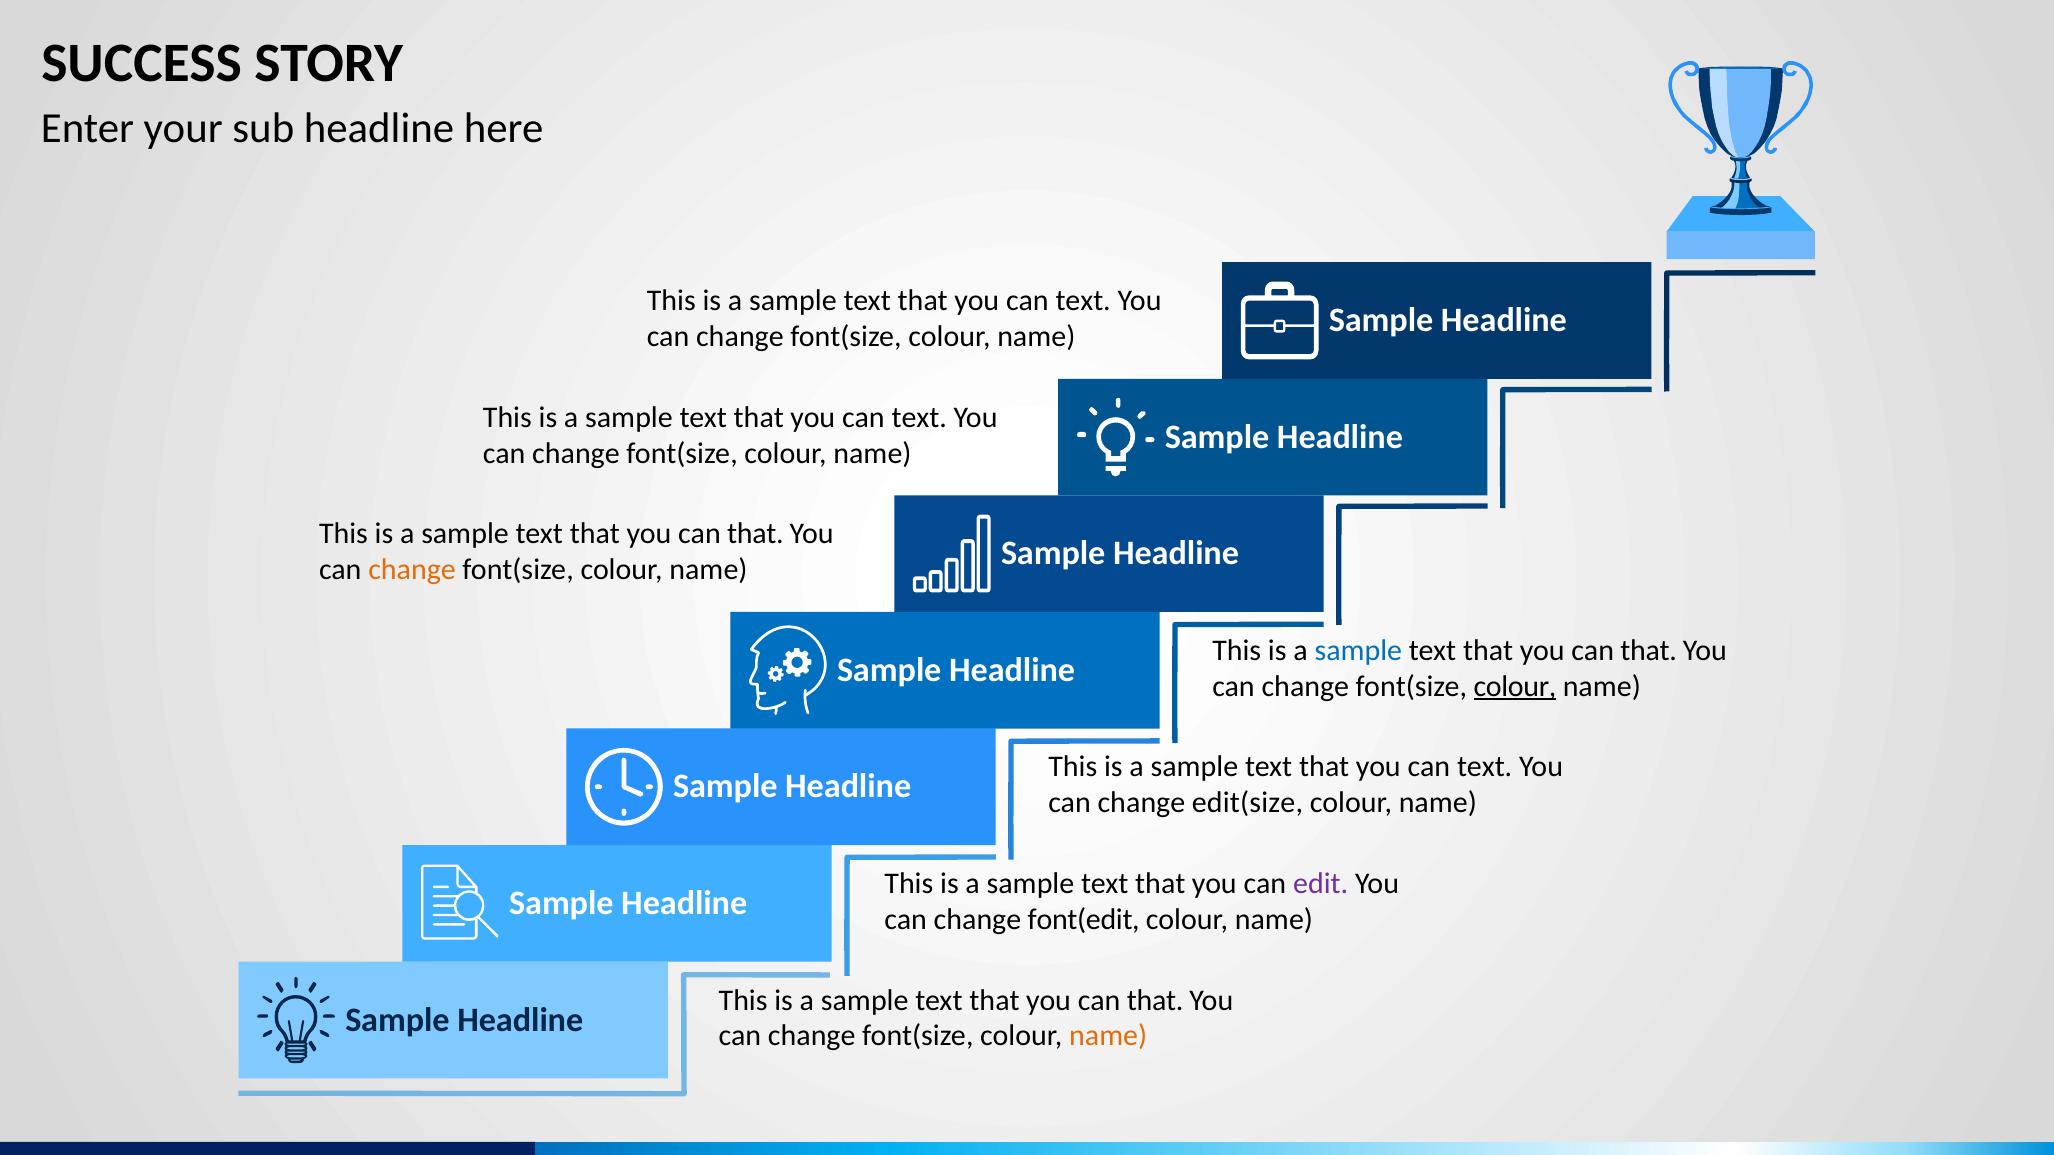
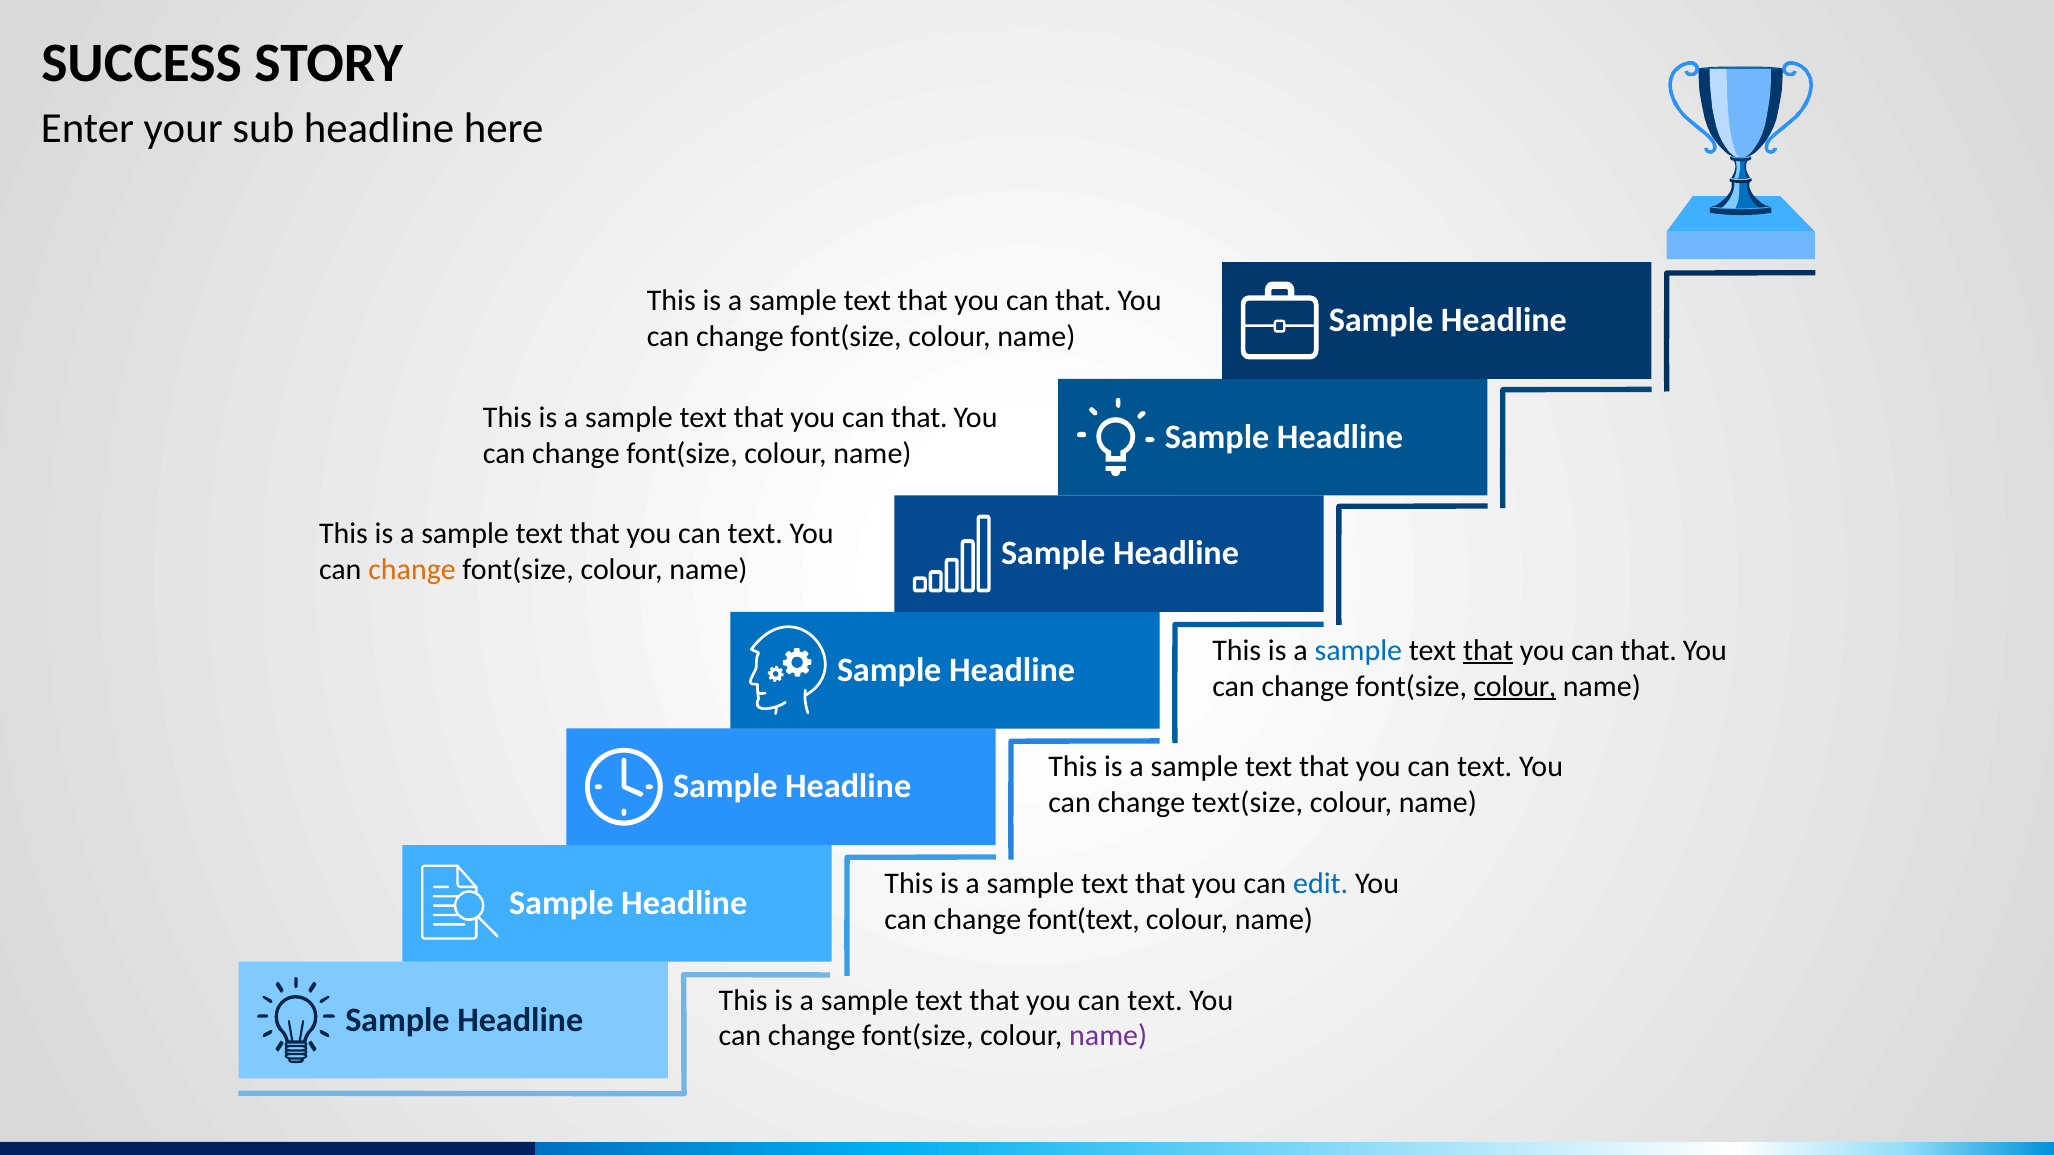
text at (1083, 301): text -> that
text at (919, 417): text -> that
that at (755, 534): that -> text
that at (1488, 651) underline: none -> present
edit(size: edit(size -> text(size
edit colour: purple -> blue
font(edit: font(edit -> font(text
that at (1155, 1000): that -> text
name at (1108, 1036) colour: orange -> purple
